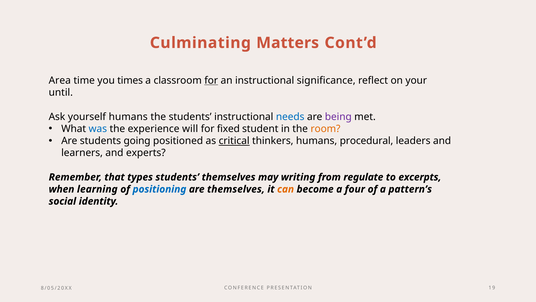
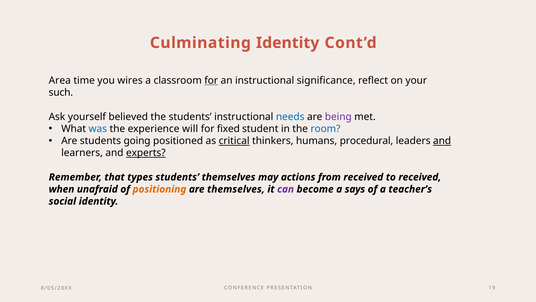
Culminating Matters: Matters -> Identity
times: times -> wires
until: until -> such
yourself humans: humans -> believed
room colour: orange -> blue
and at (442, 141) underline: none -> present
experts underline: none -> present
writing: writing -> actions
from regulate: regulate -> received
to excerpts: excerpts -> received
learning: learning -> unafraid
positioning colour: blue -> orange
can colour: orange -> purple
four: four -> says
pattern’s: pattern’s -> teacher’s
